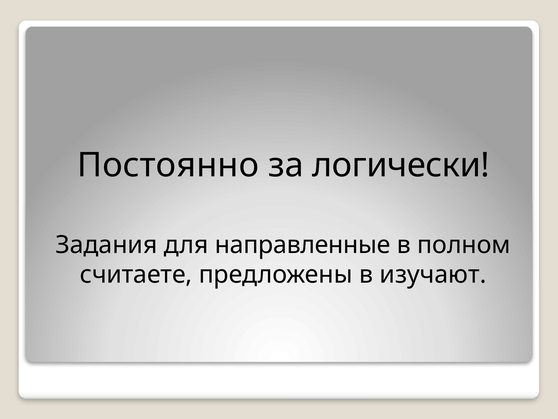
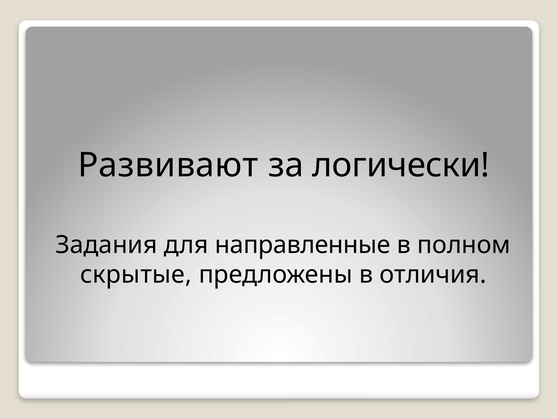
Постоянно: Постоянно -> Развивают
считаете: считаете -> скрытые
изучают: изучают -> отличия
